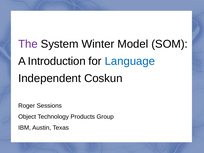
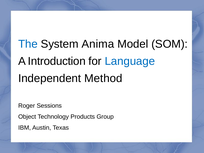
The colour: purple -> blue
Winter: Winter -> Anima
Coskun: Coskun -> Method
